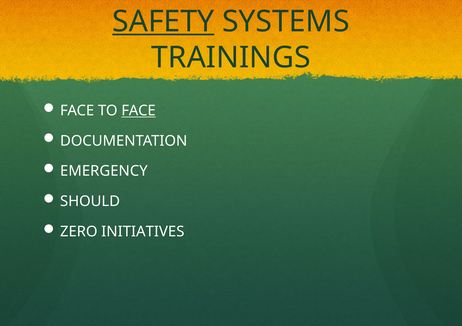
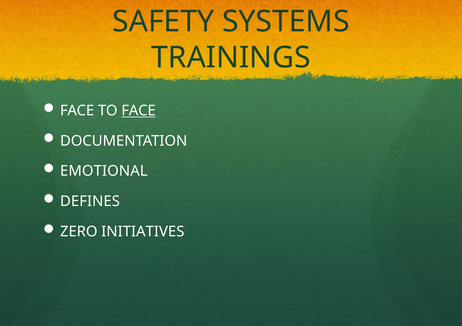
SAFETY underline: present -> none
EMERGENCY: EMERGENCY -> EMOTIONAL
SHOULD: SHOULD -> DEFINES
